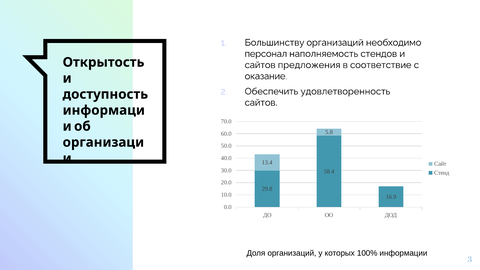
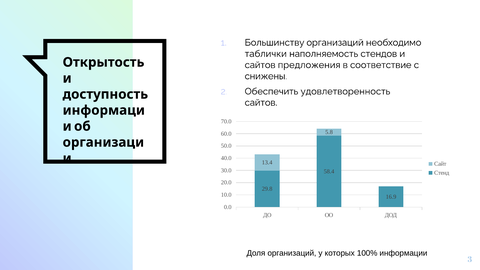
персонал: персонал -> таблички
оказание: оказание -> снижены
